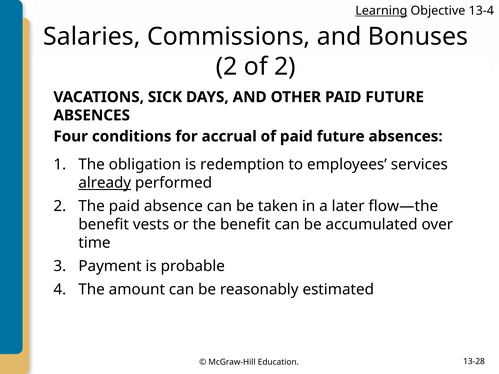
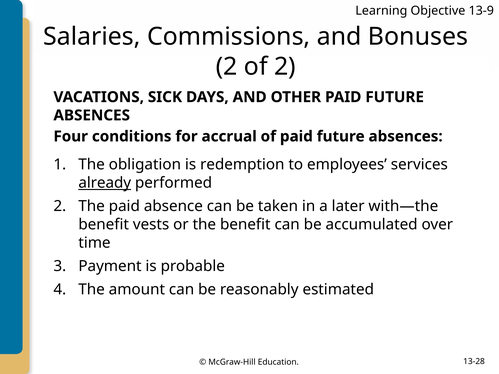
Learning underline: present -> none
13-4: 13-4 -> 13-9
flow—the: flow—the -> with—the
